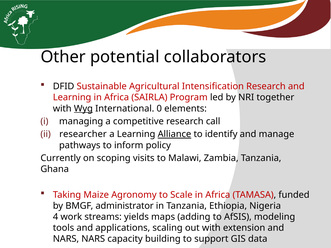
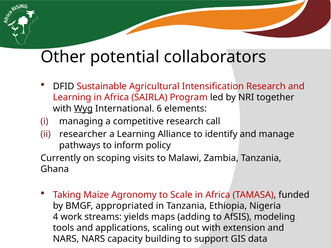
0: 0 -> 6
Alliance underline: present -> none
administrator: administrator -> appropriated
